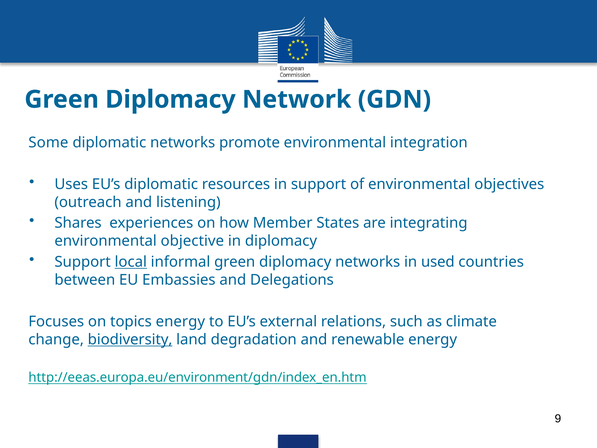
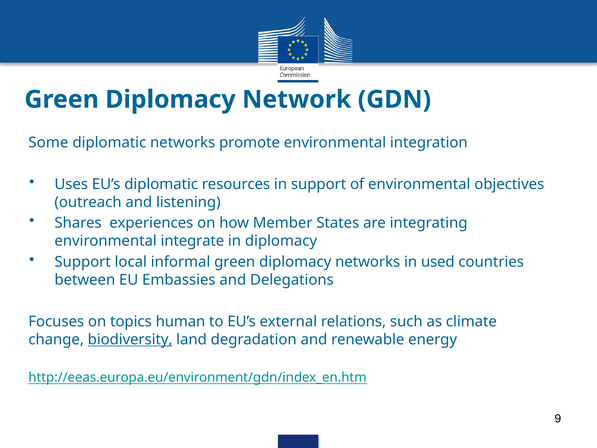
objective: objective -> integrate
local underline: present -> none
topics energy: energy -> human
